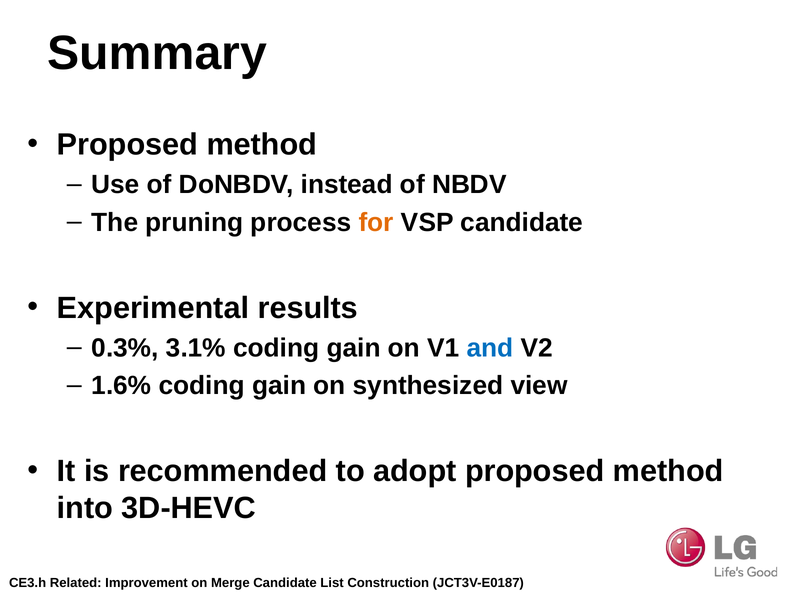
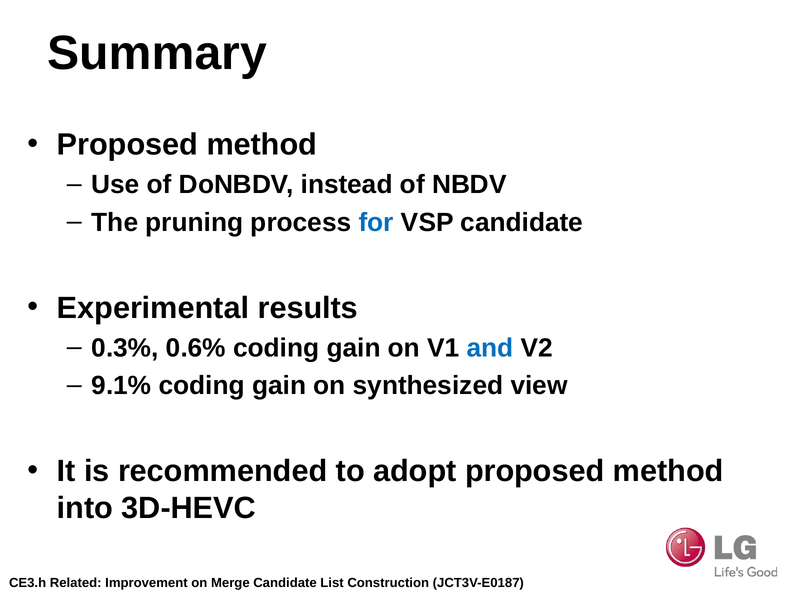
for colour: orange -> blue
3.1%: 3.1% -> 0.6%
1.6%: 1.6% -> 9.1%
